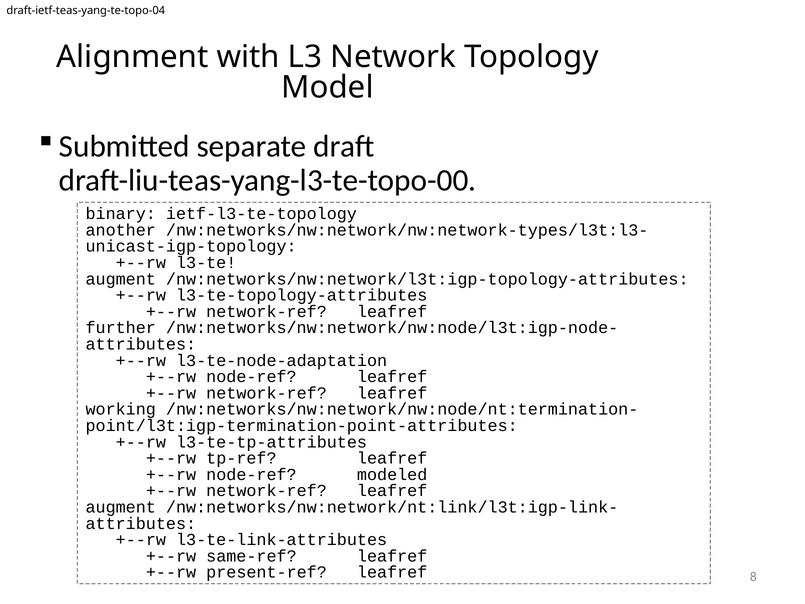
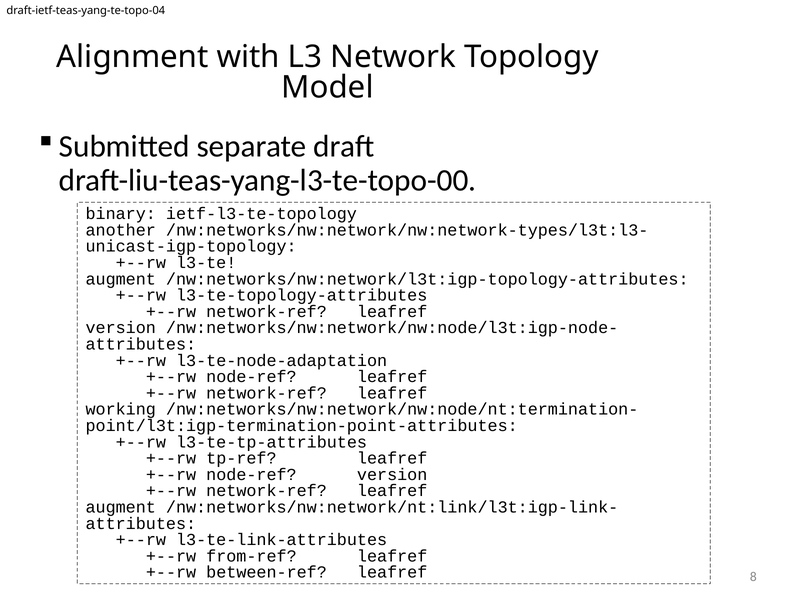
further at (121, 328): further -> version
node-ref modeled: modeled -> version
same-ref: same-ref -> from-ref
present-ref: present-ref -> between-ref
